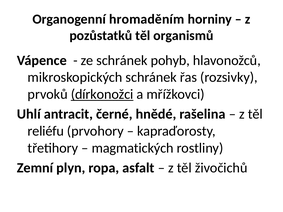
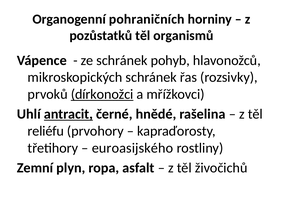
hromaděním: hromaděním -> pohraničních
antracit underline: none -> present
magmatických: magmatických -> euroasijského
